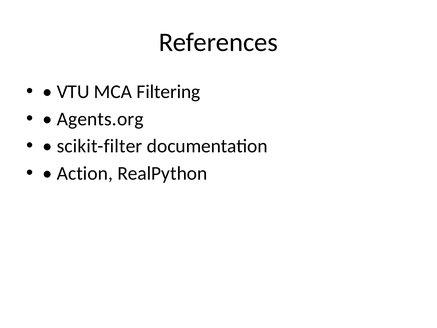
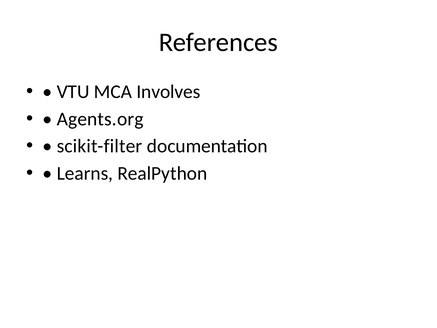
Filtering: Filtering -> Involves
Action: Action -> Learns
